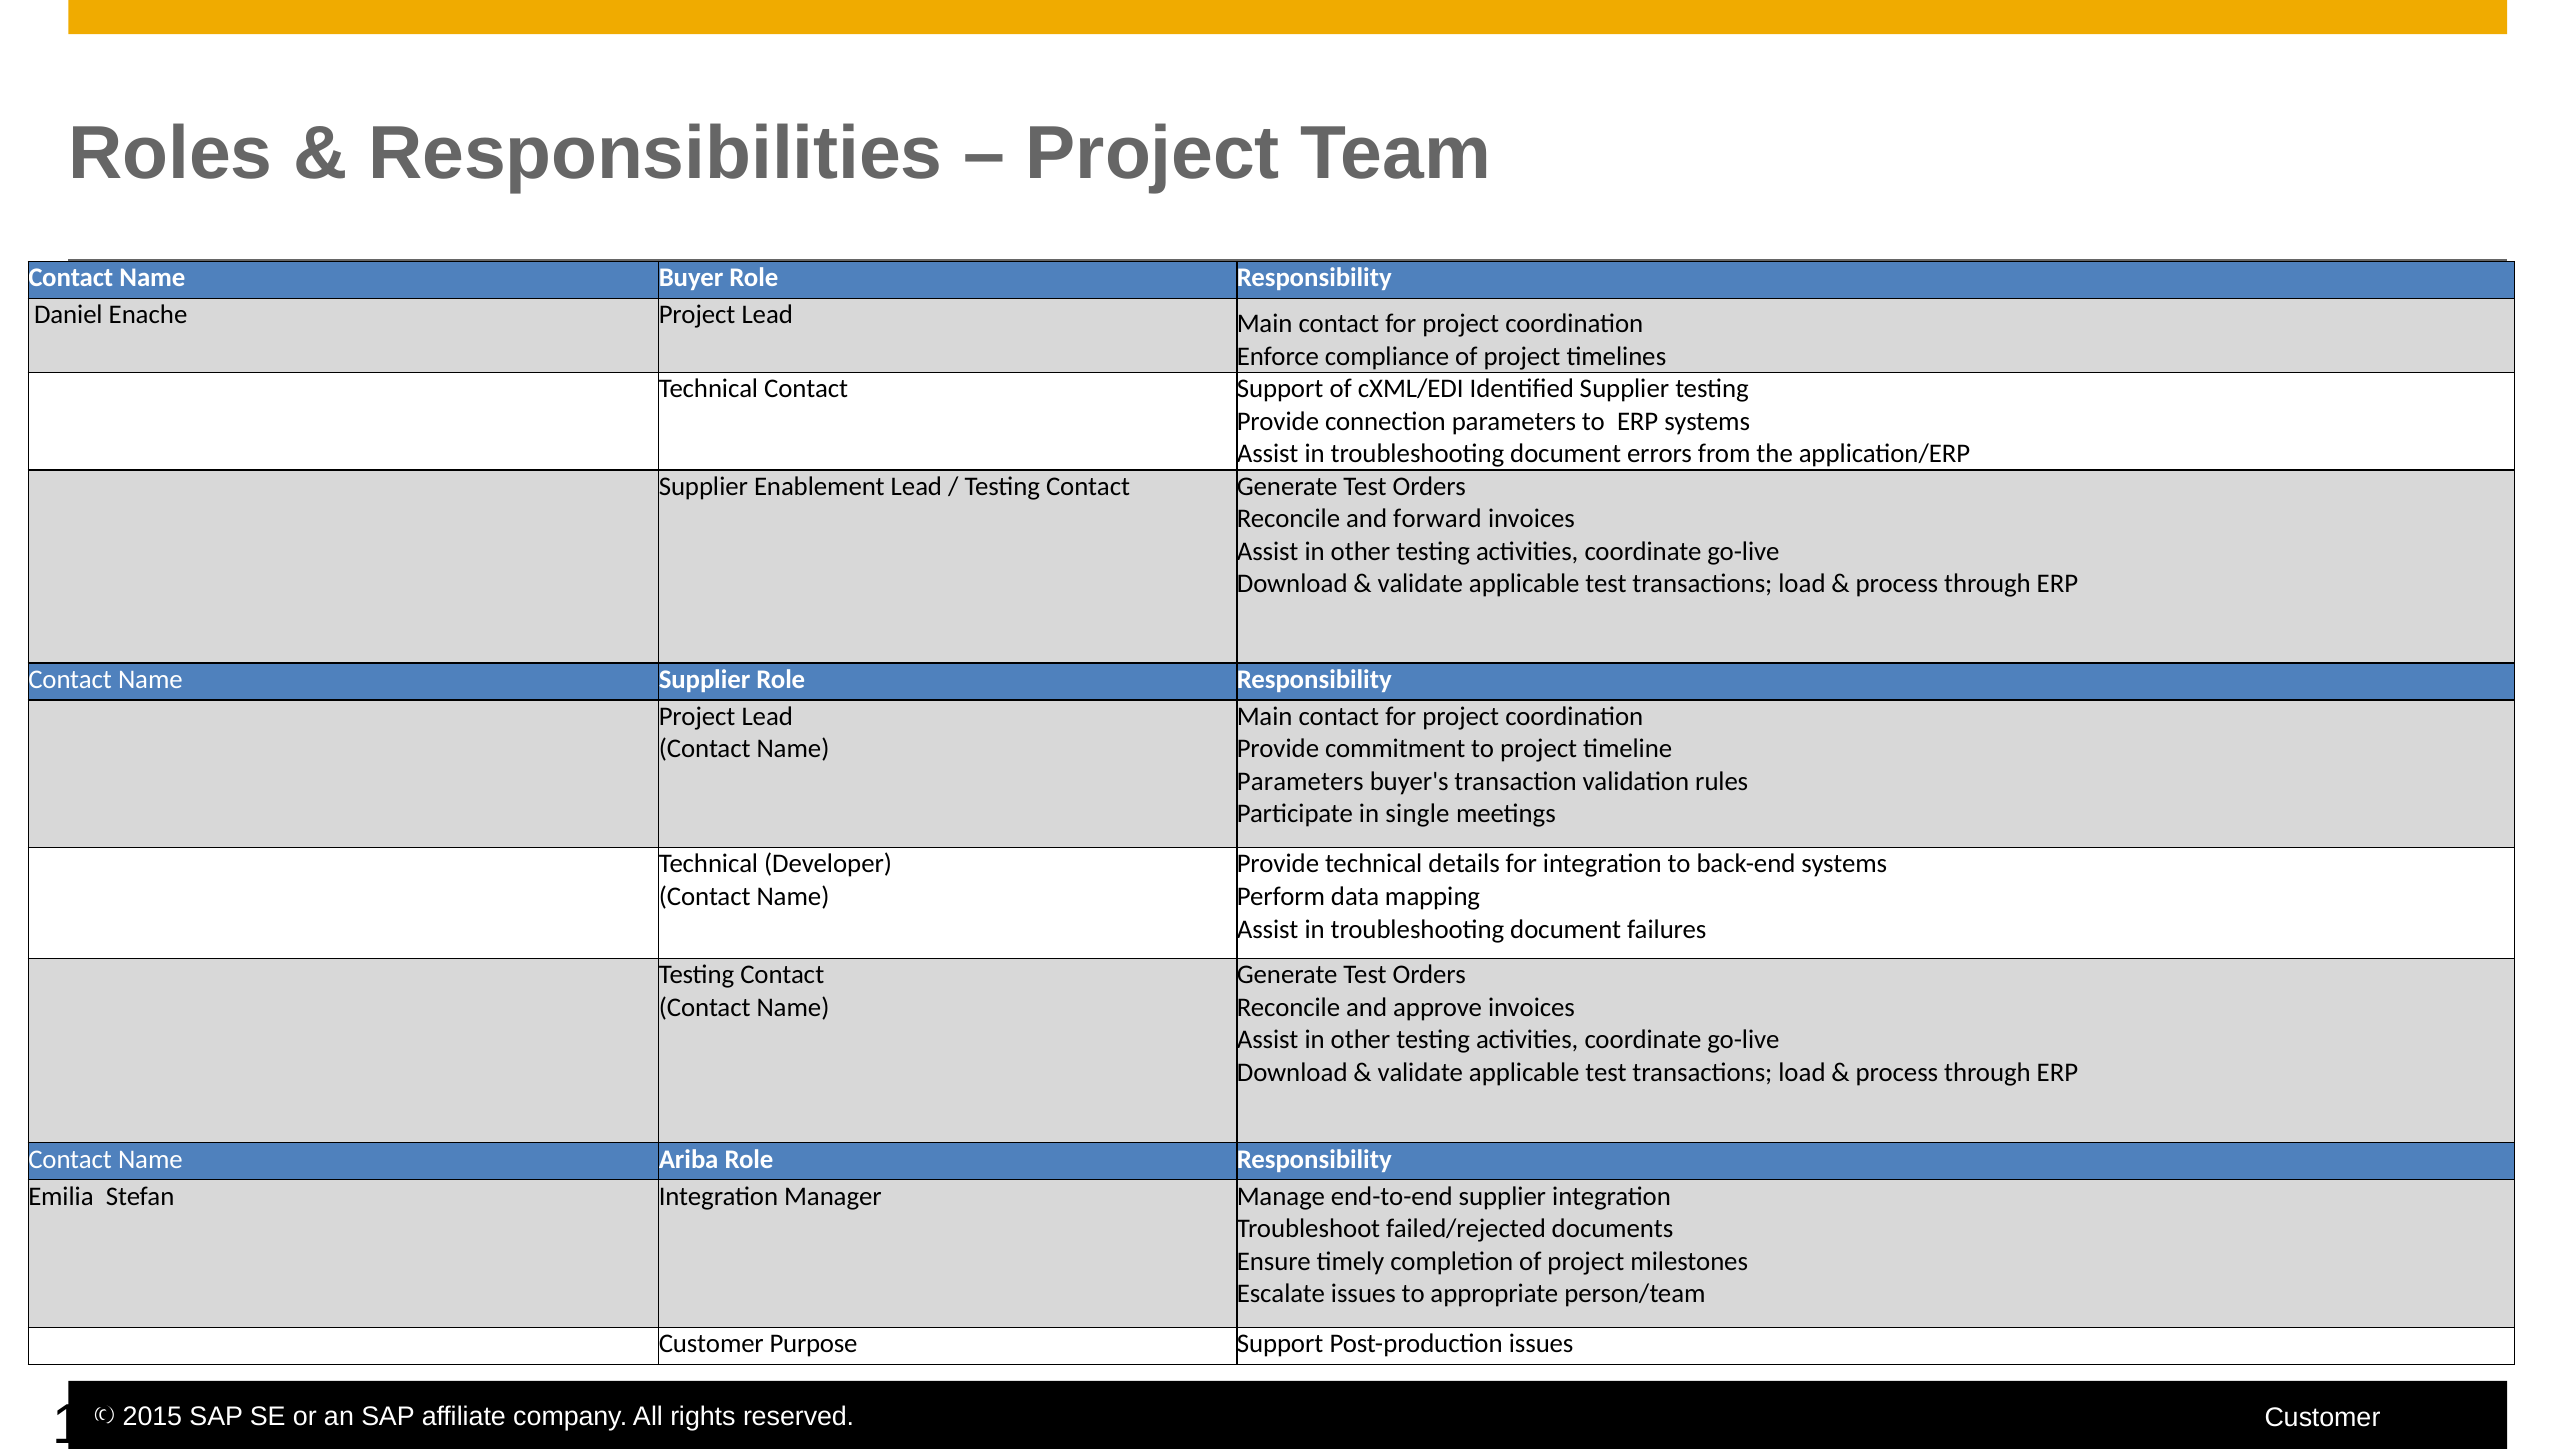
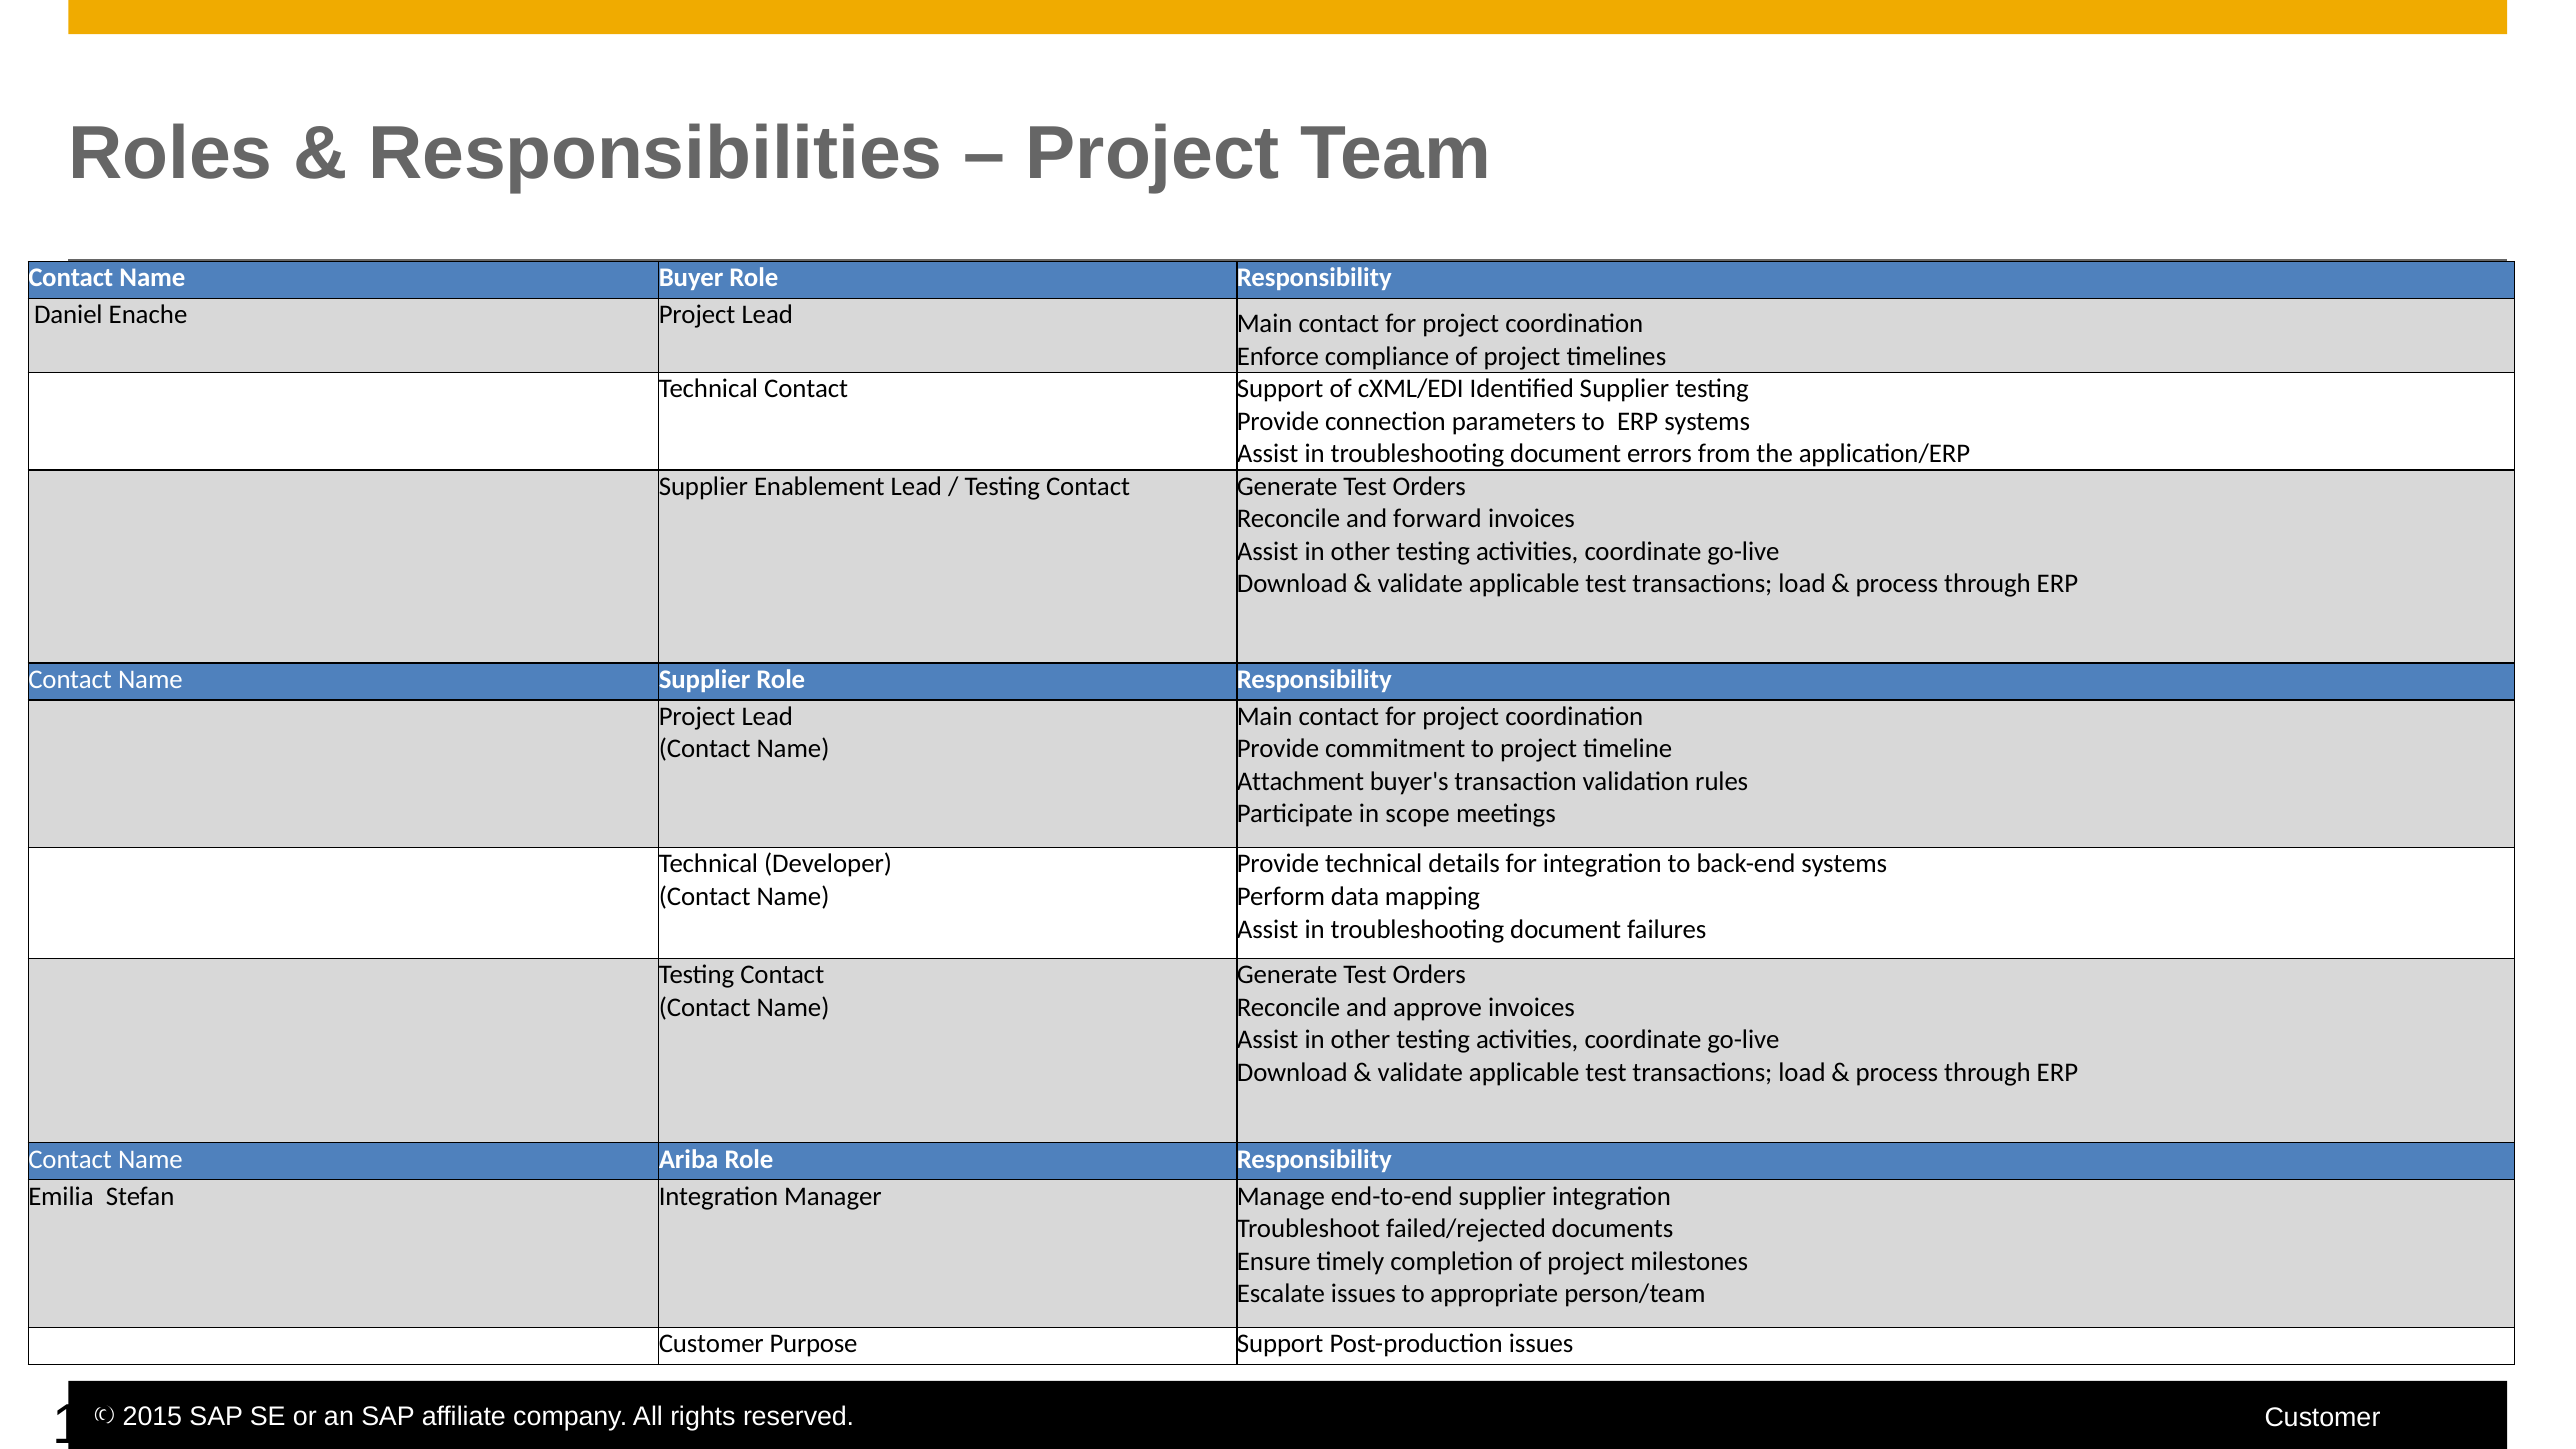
Parameters at (1300, 782): Parameters -> Attachment
single: single -> scope
